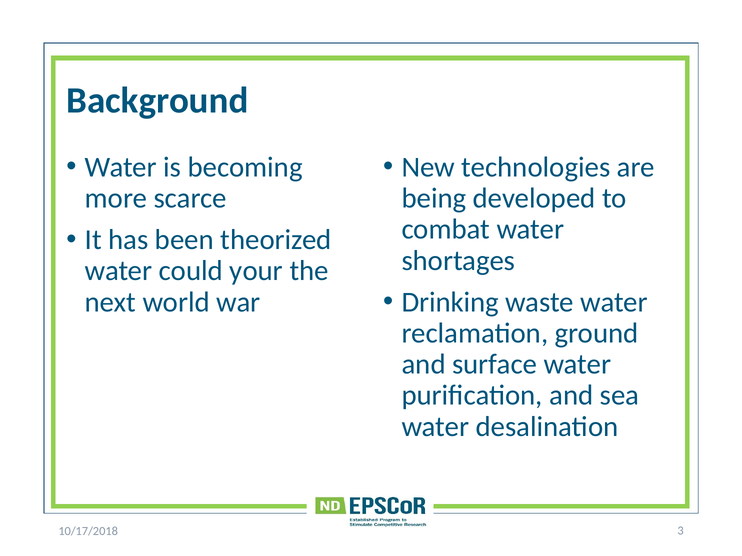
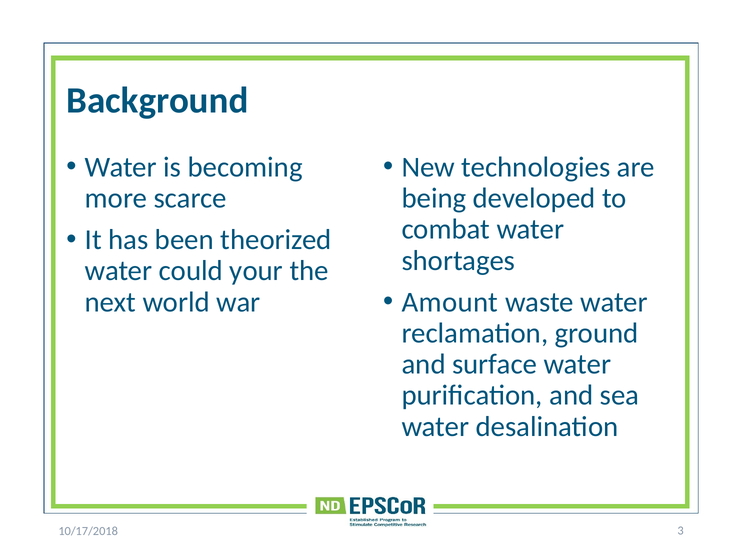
Drinking: Drinking -> Amount
